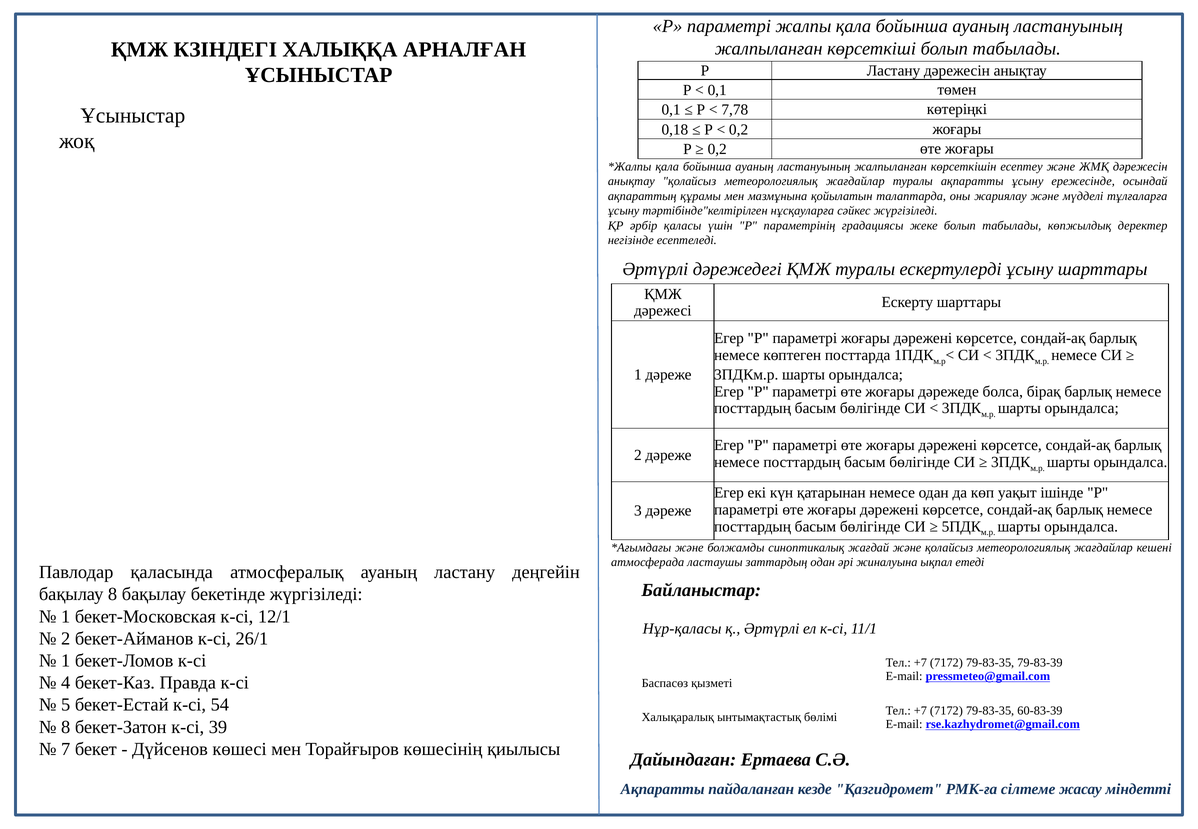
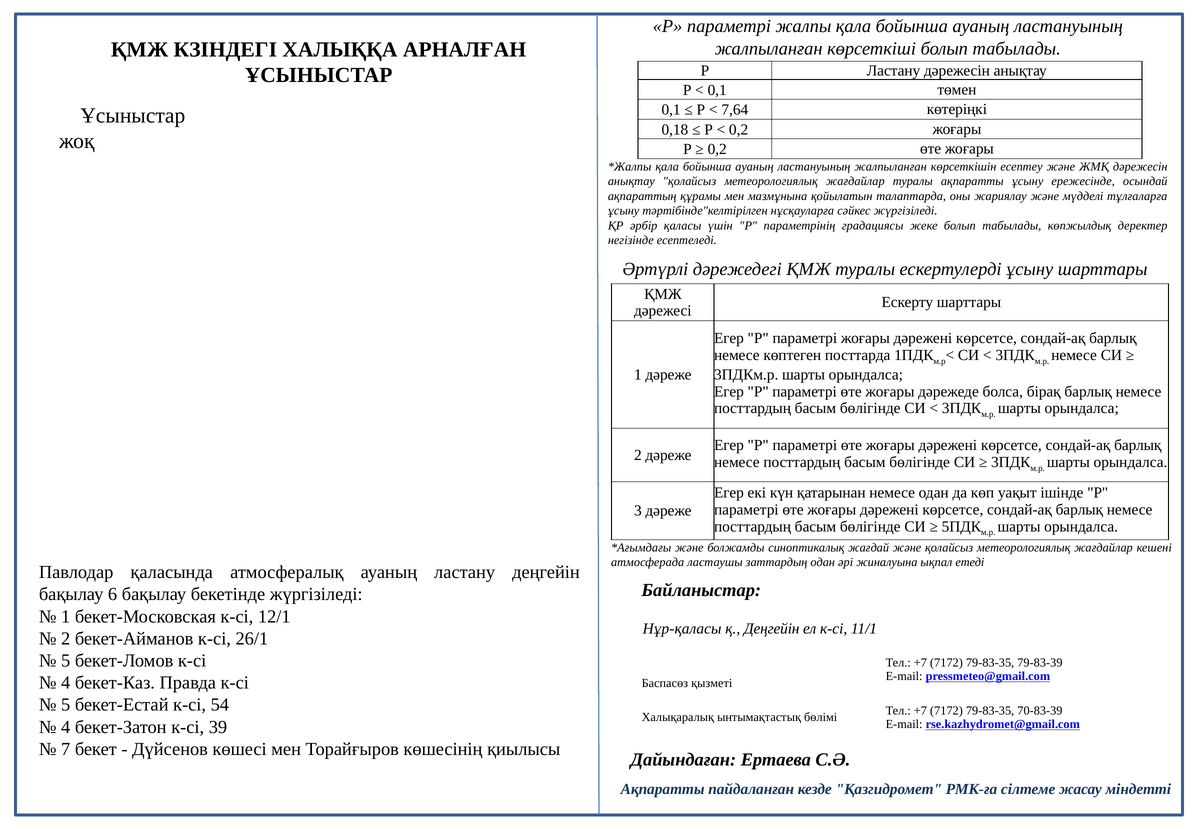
7,78: 7,78 -> 7,64
бақылау 8: 8 -> 6
қ Әртүрлі: Әртүрлі -> Деңгейін
1 at (66, 661): 1 -> 5
60-83-39: 60-83-39 -> 70-83-39
8 at (66, 727): 8 -> 4
